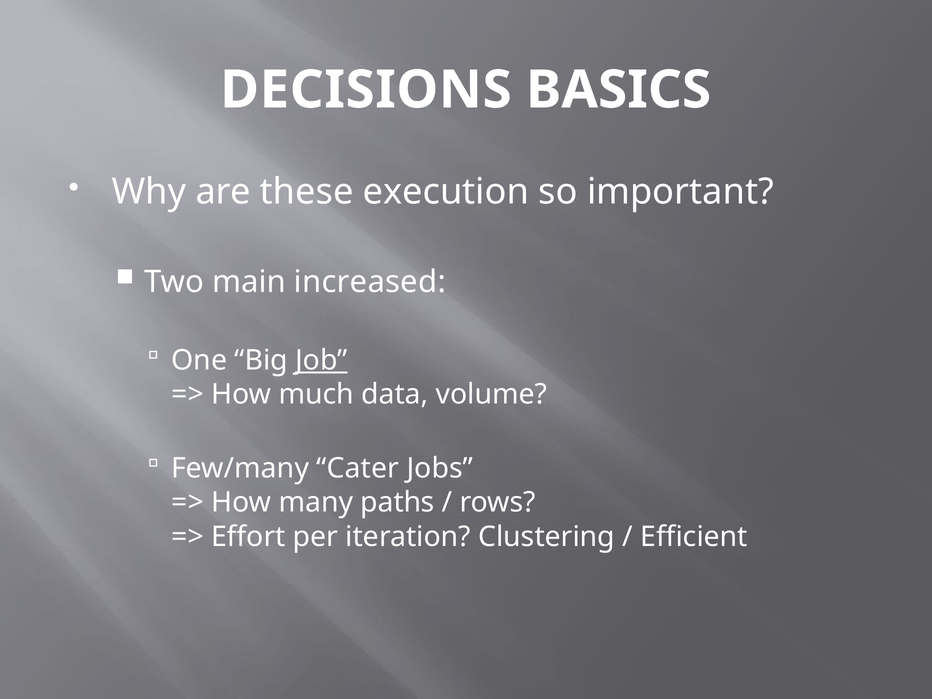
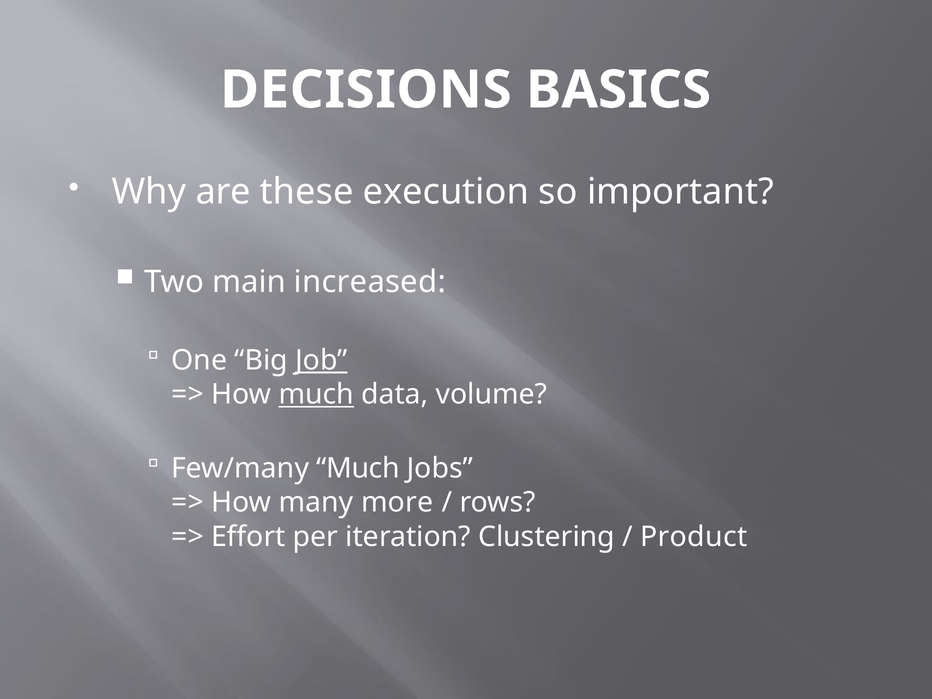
much at (316, 394) underline: none -> present
Few/many Cater: Cater -> Much
paths: paths -> more
Efficient: Efficient -> Product
